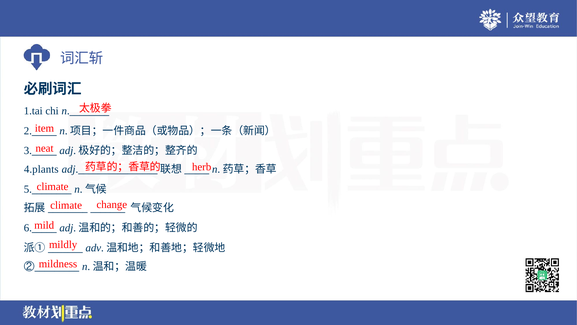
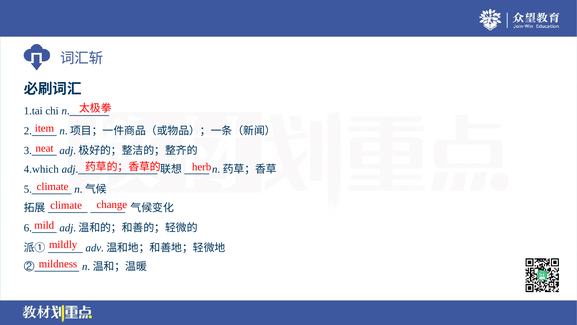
4.plants: 4.plants -> 4.which
